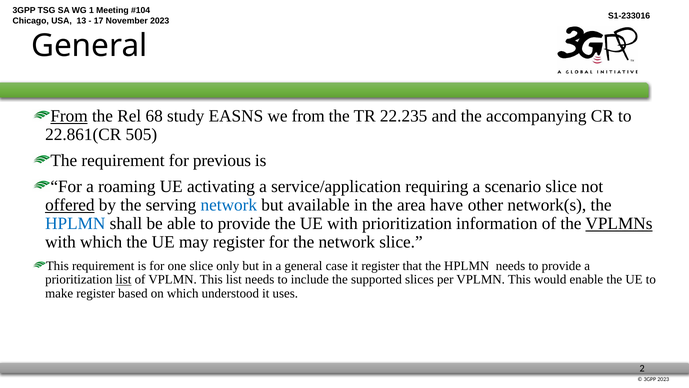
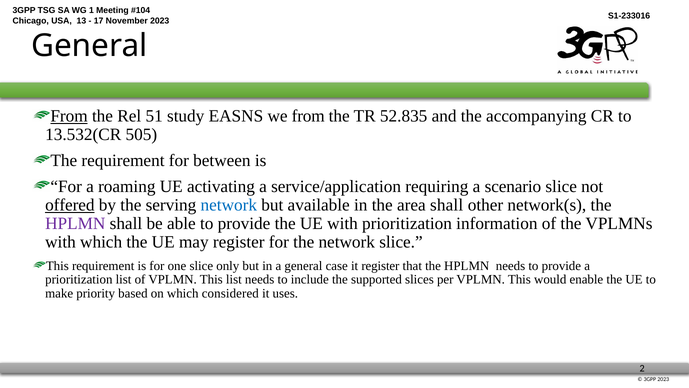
68: 68 -> 51
22.235: 22.235 -> 52.835
22.861(CR: 22.861(CR -> 13.532(CR
previous: previous -> between
area have: have -> shall
HPLMN at (75, 223) colour: blue -> purple
VPLMNs underline: present -> none
list at (124, 279) underline: present -> none
make register: register -> priority
understood: understood -> considered
